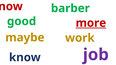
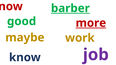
barber underline: none -> present
